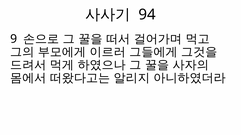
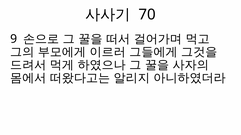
94: 94 -> 70
